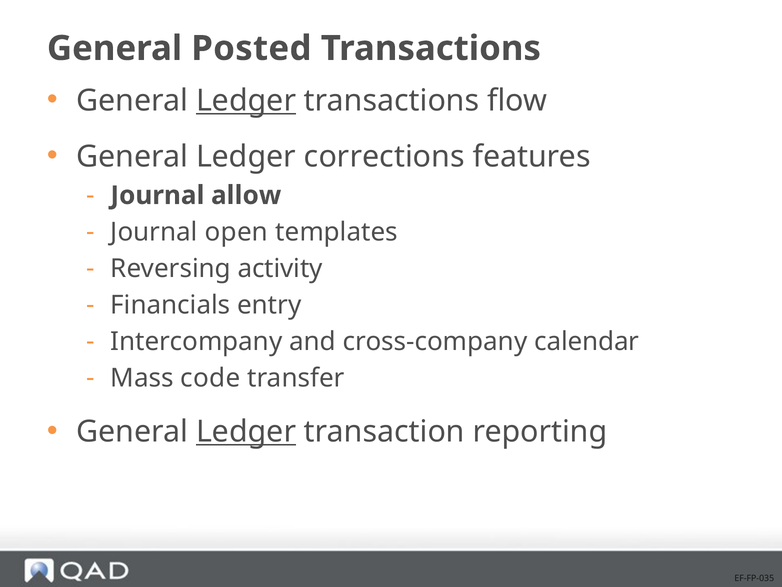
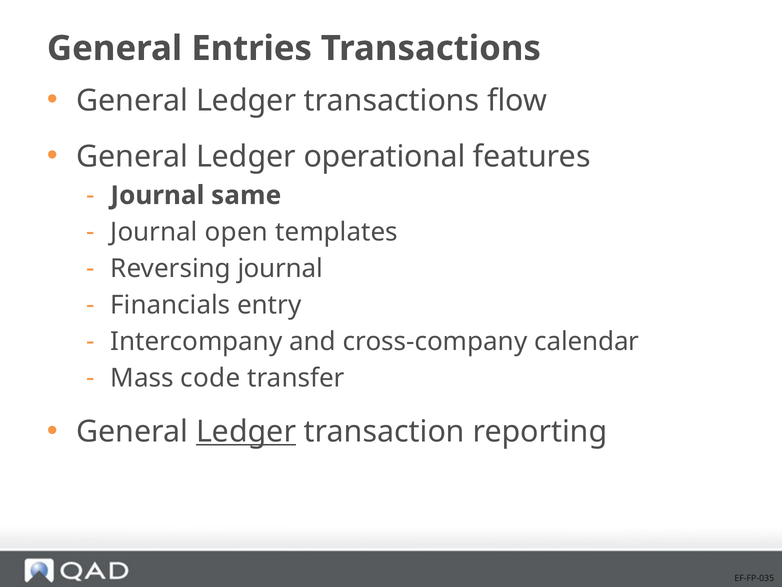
Posted: Posted -> Entries
Ledger at (246, 100) underline: present -> none
corrections: corrections -> operational
allow: allow -> same
Reversing activity: activity -> journal
